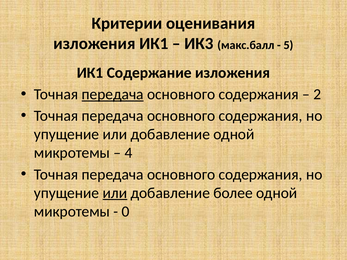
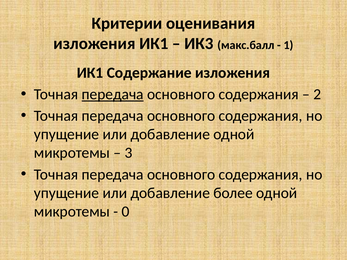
5: 5 -> 1
4: 4 -> 3
или at (115, 193) underline: present -> none
